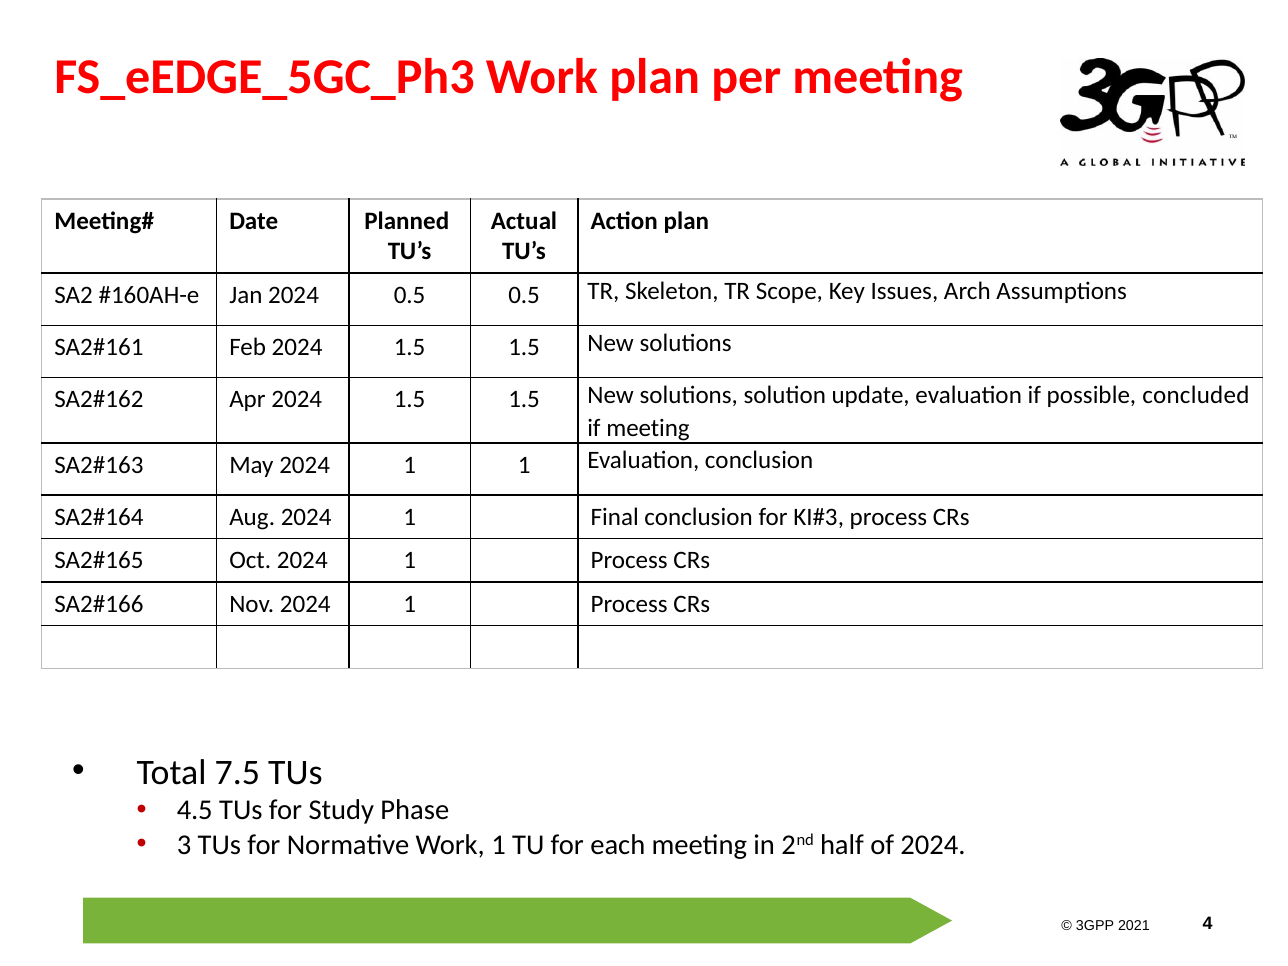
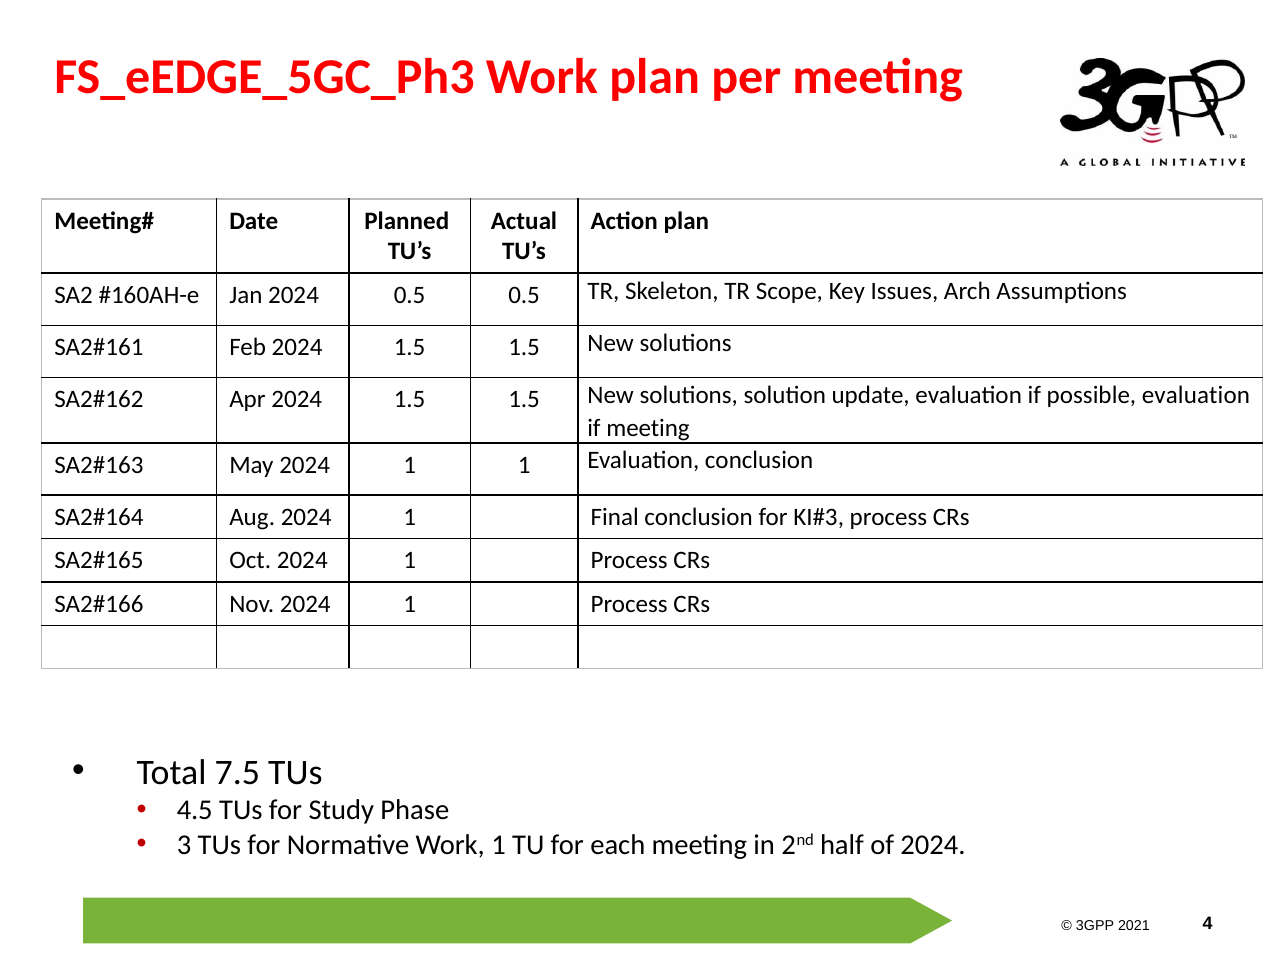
possible concluded: concluded -> evaluation
